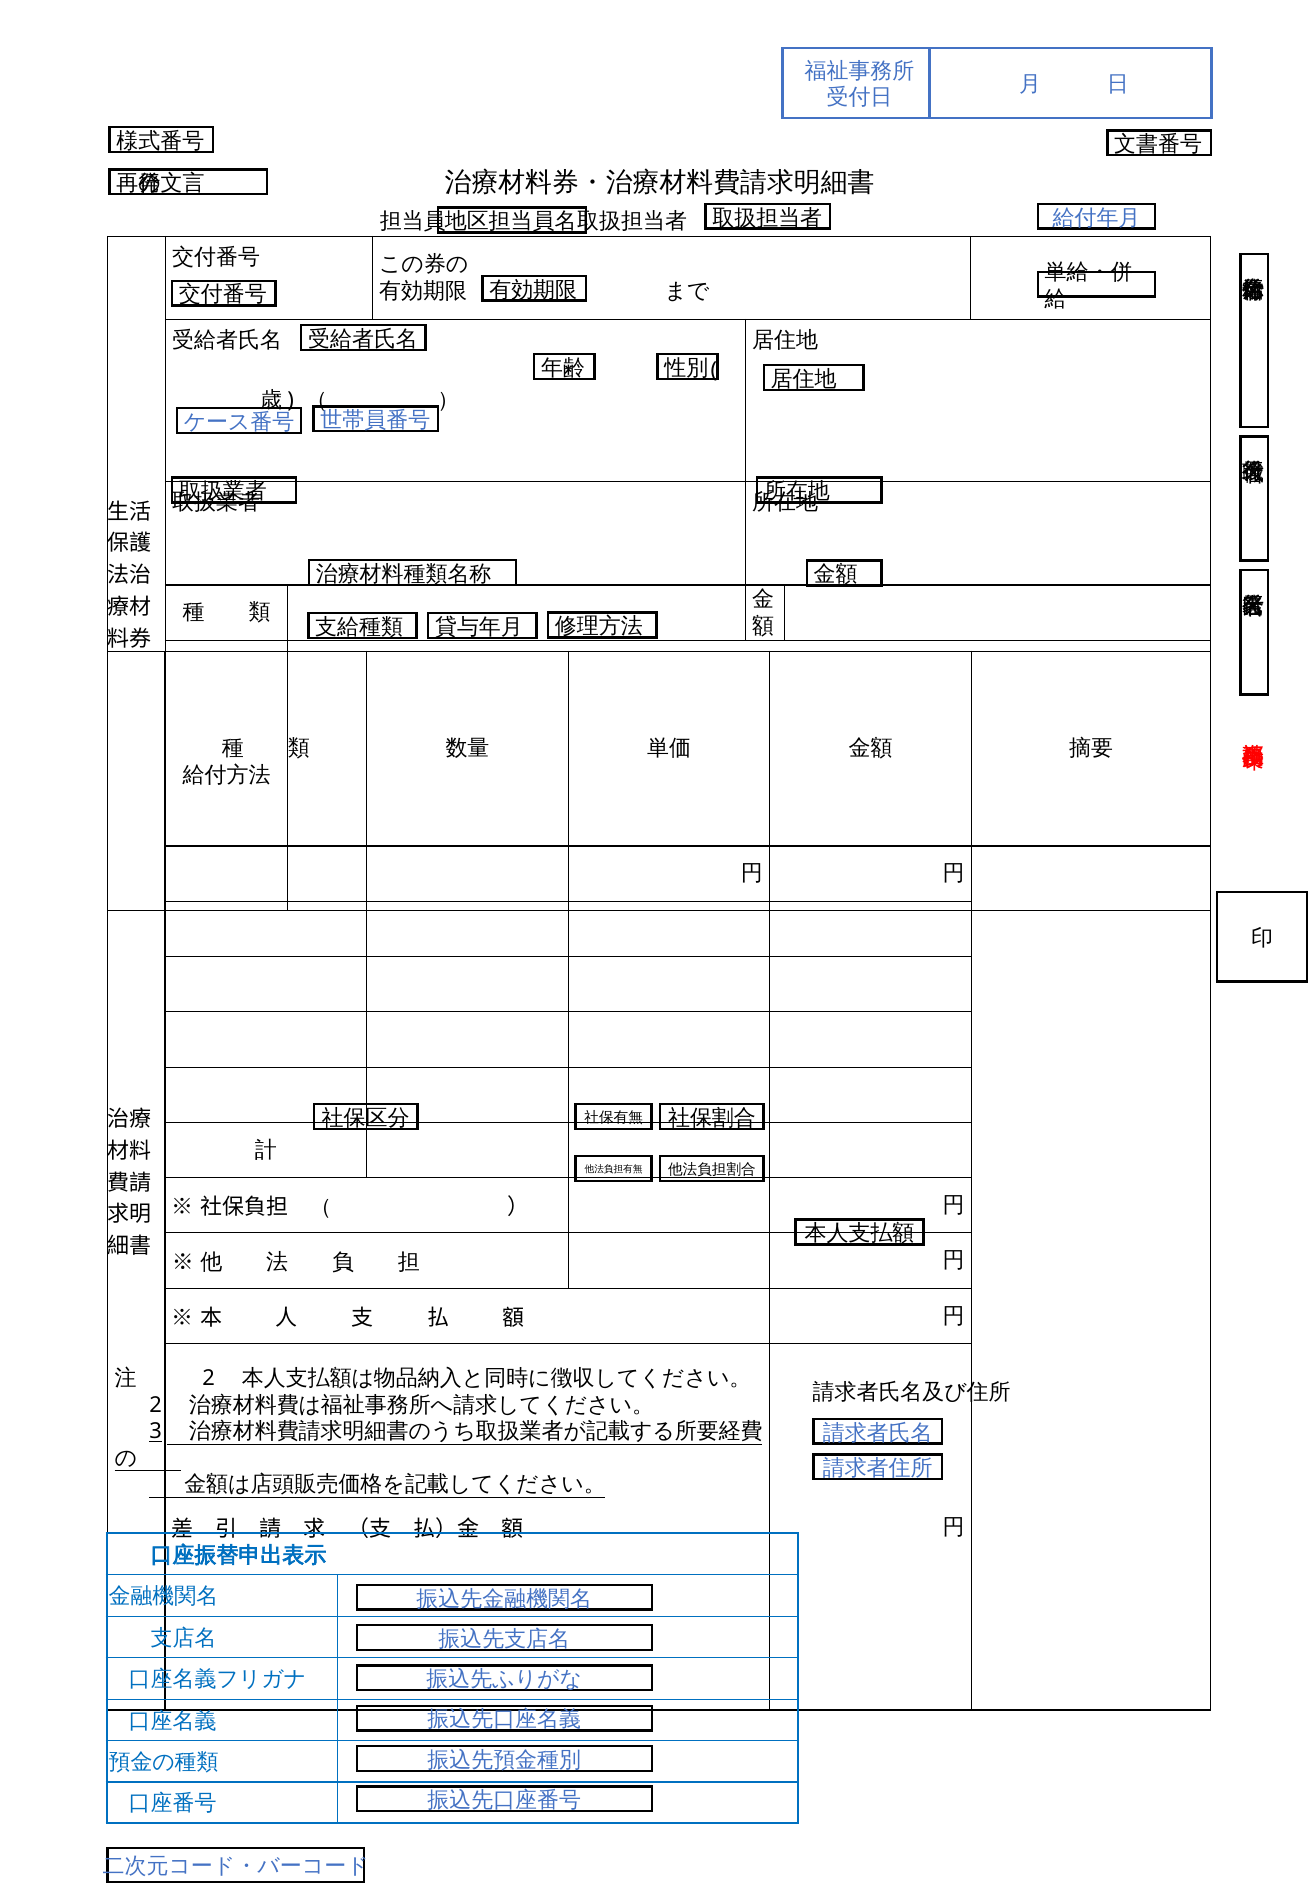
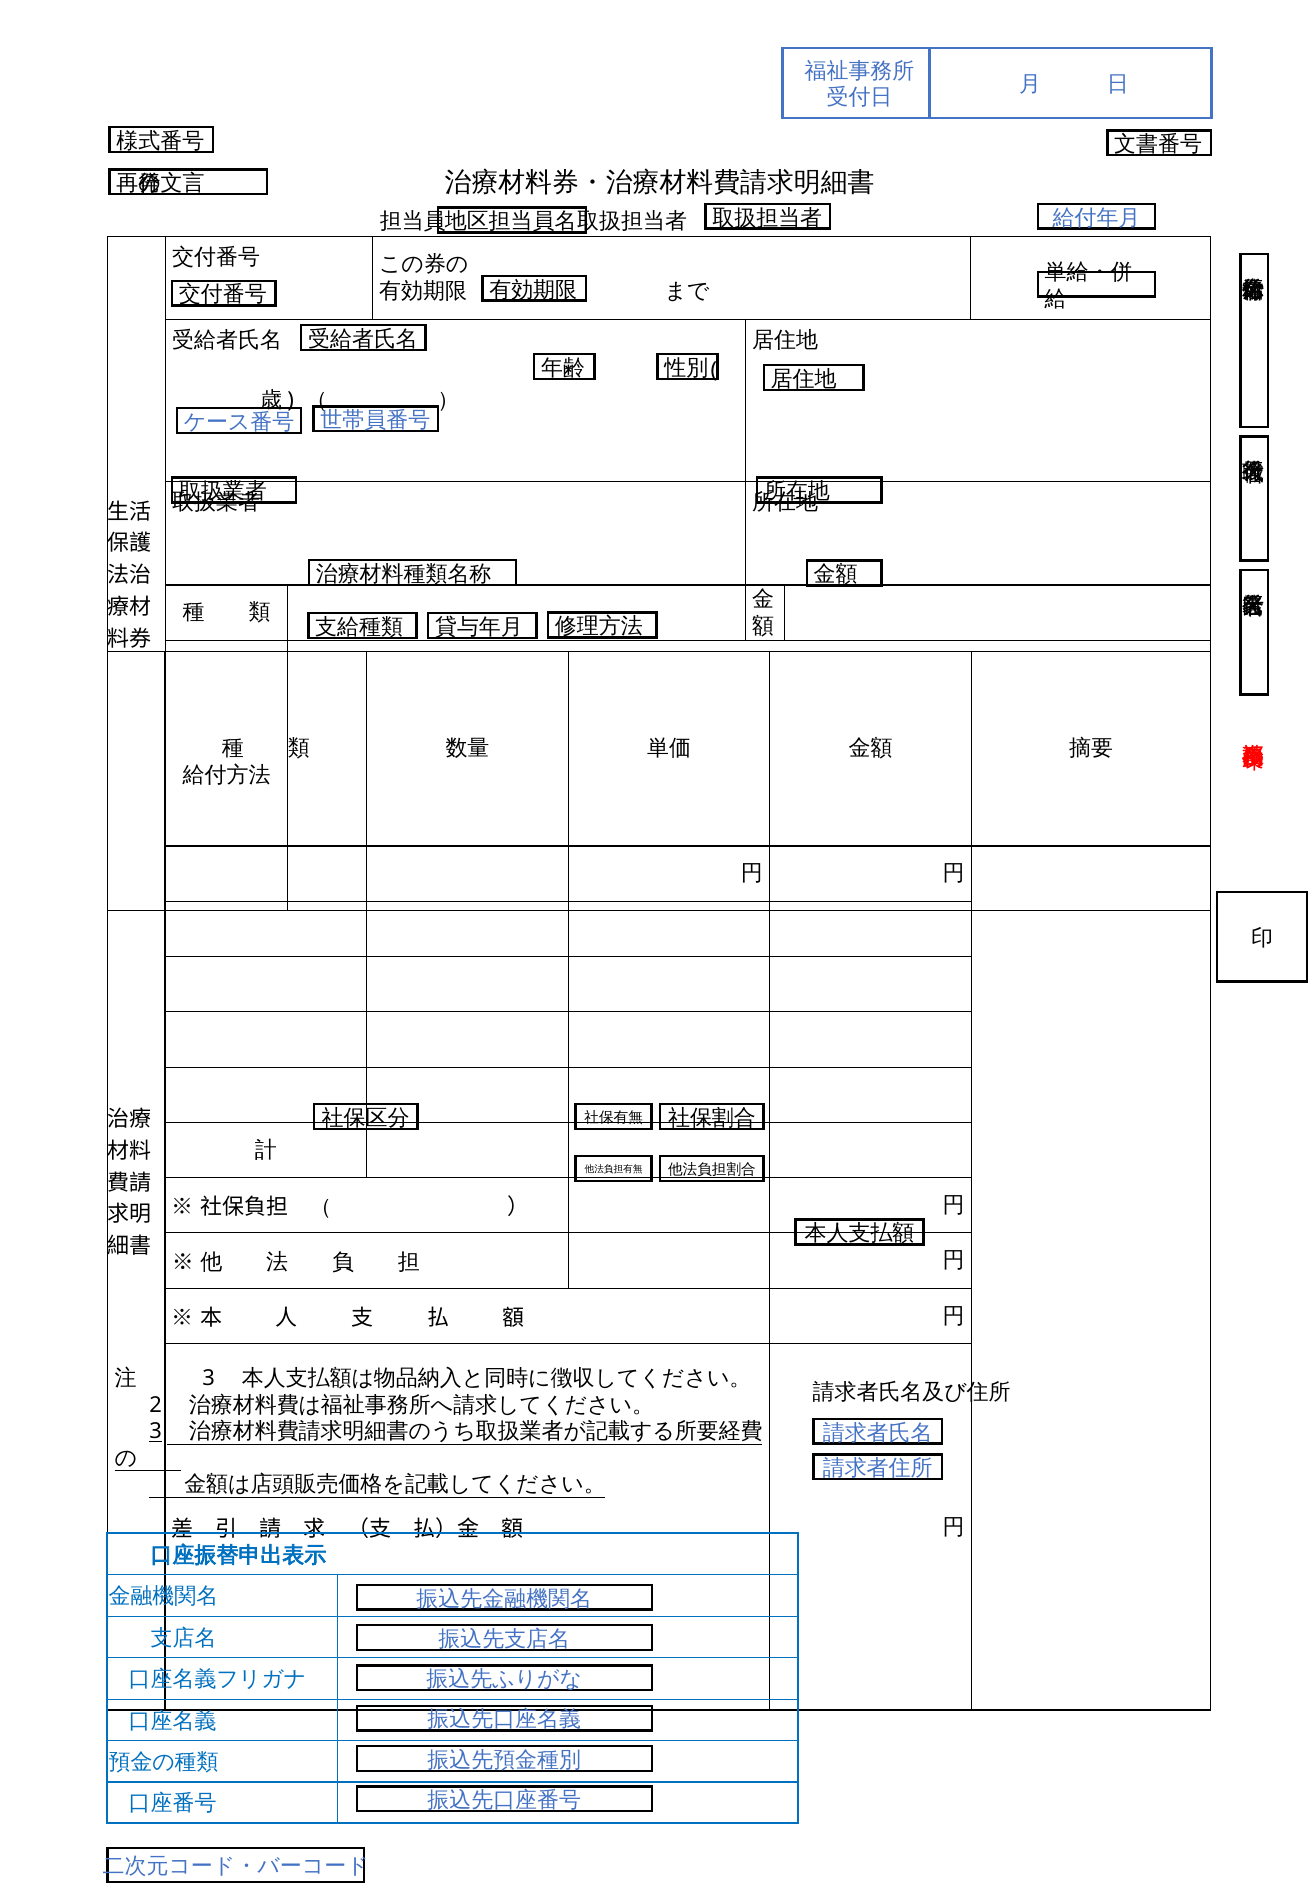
2 at (209, 1379): 2 -> 3
